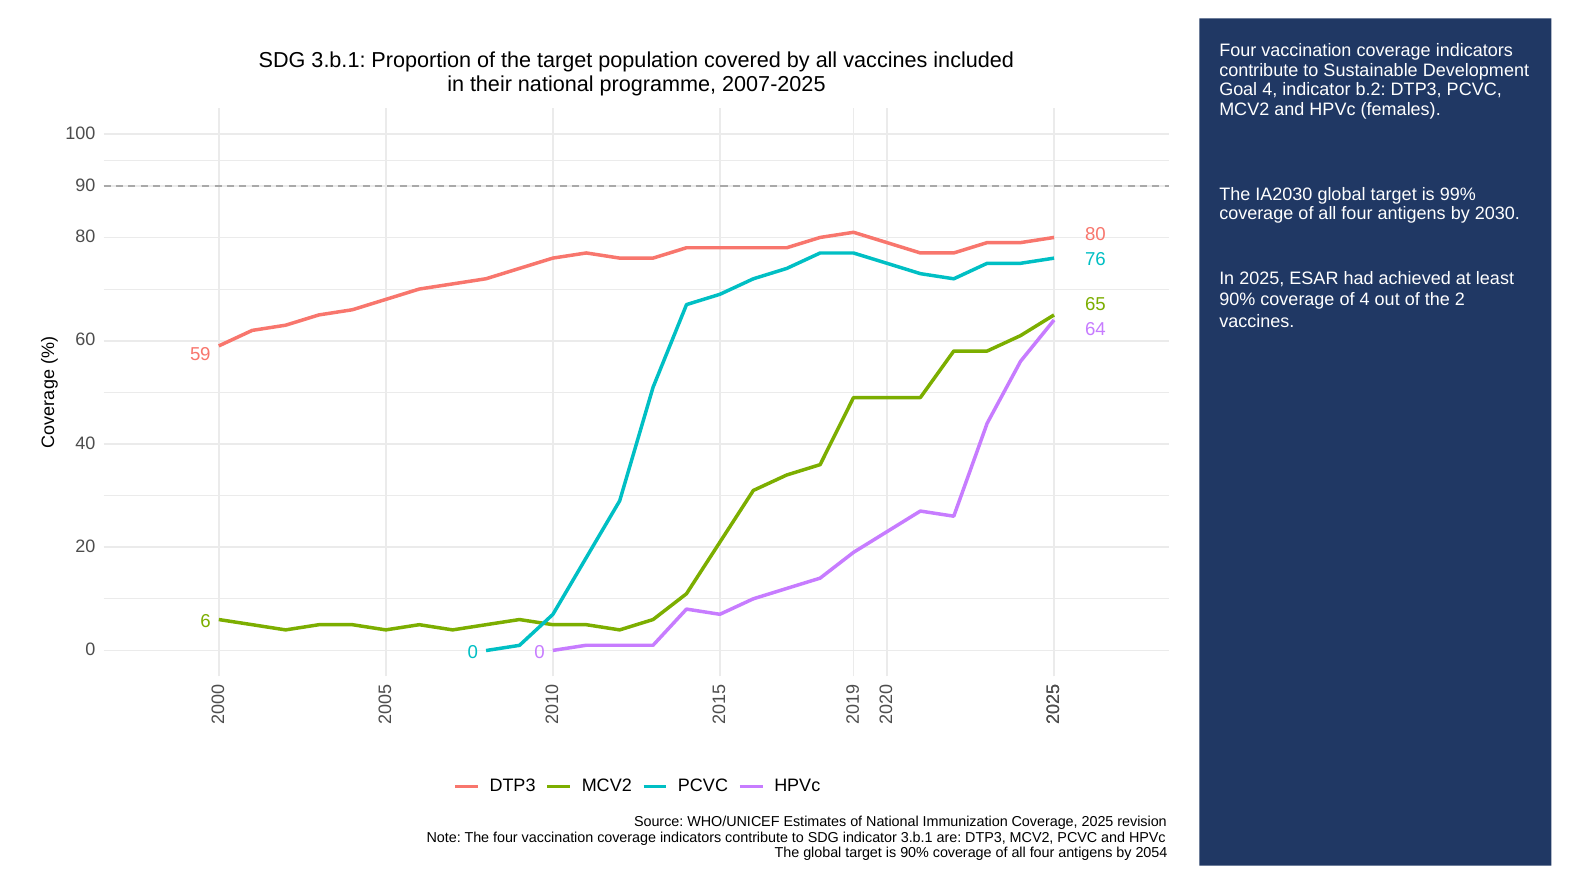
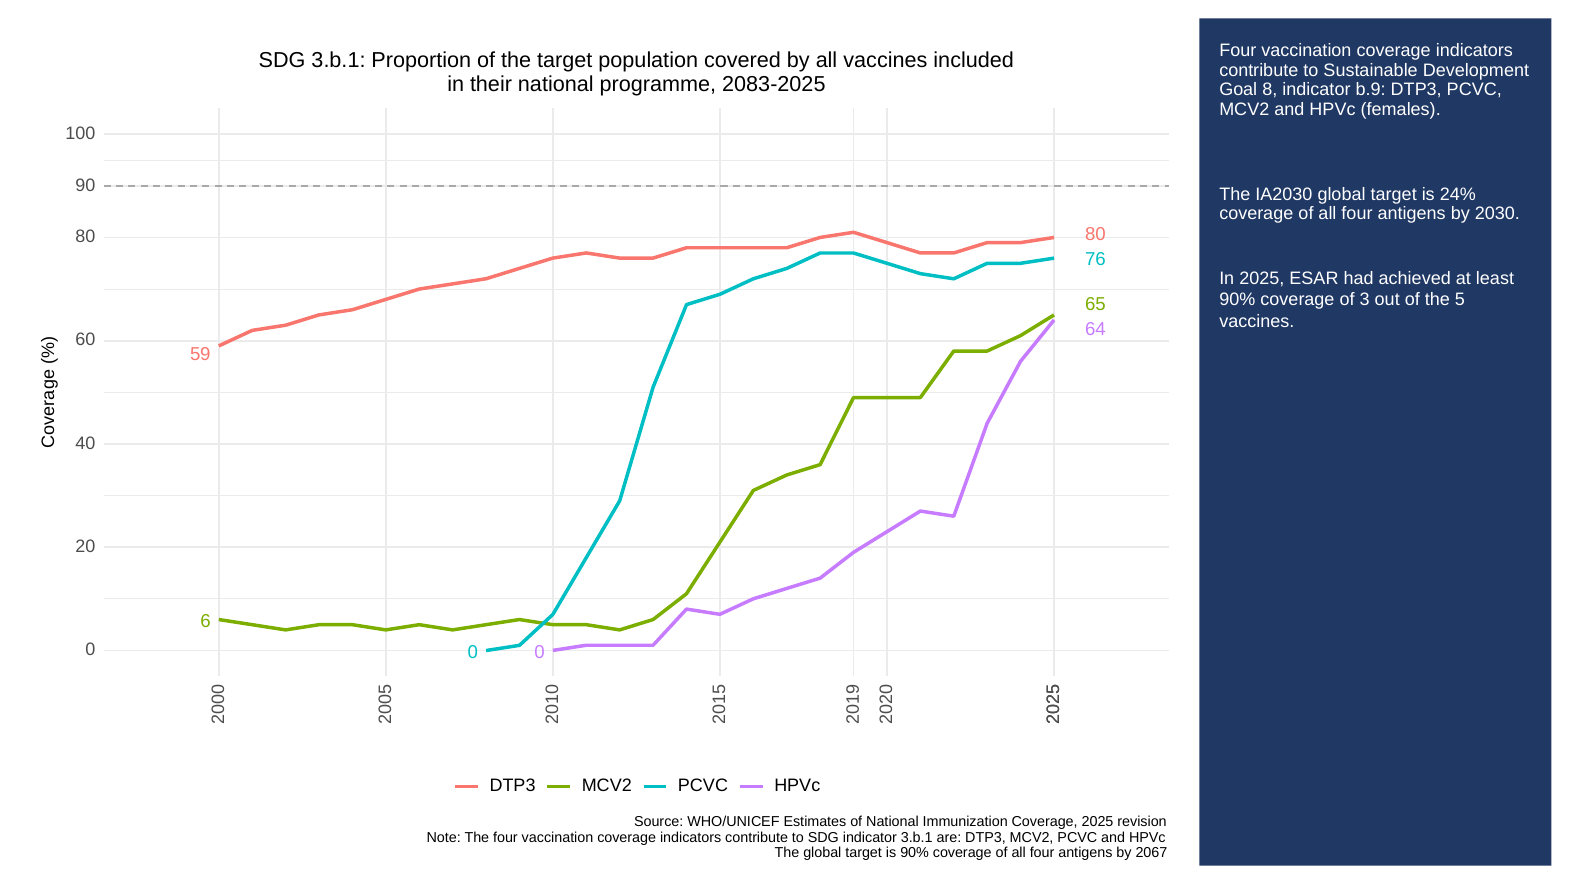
2007-2025: 2007-2025 -> 2083-2025
Goal 4: 4 -> 8
b.2: b.2 -> b.9
99%: 99% -> 24%
of 4: 4 -> 3
the 2: 2 -> 5
2054: 2054 -> 2067
